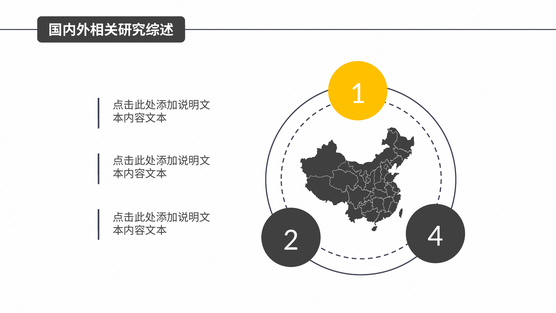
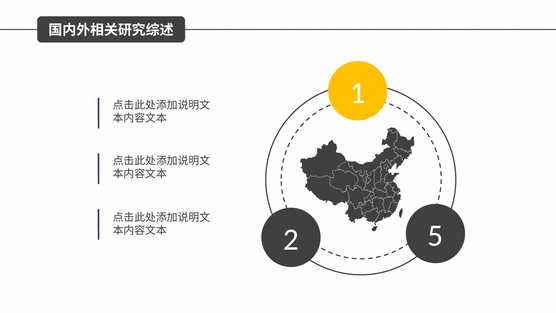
4: 4 -> 5
